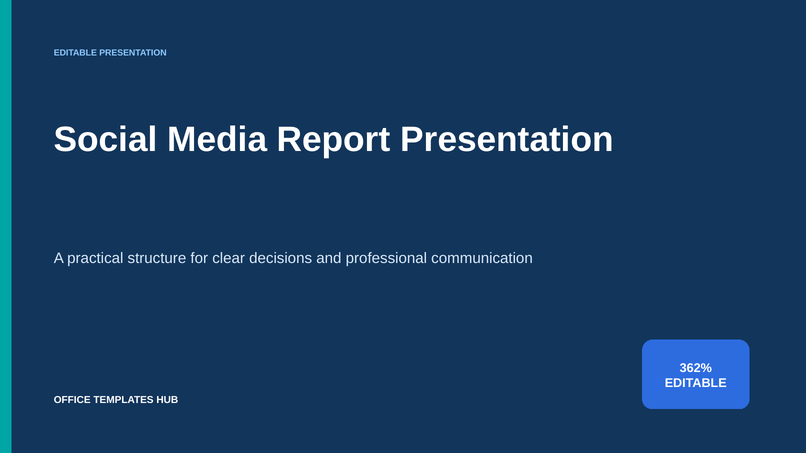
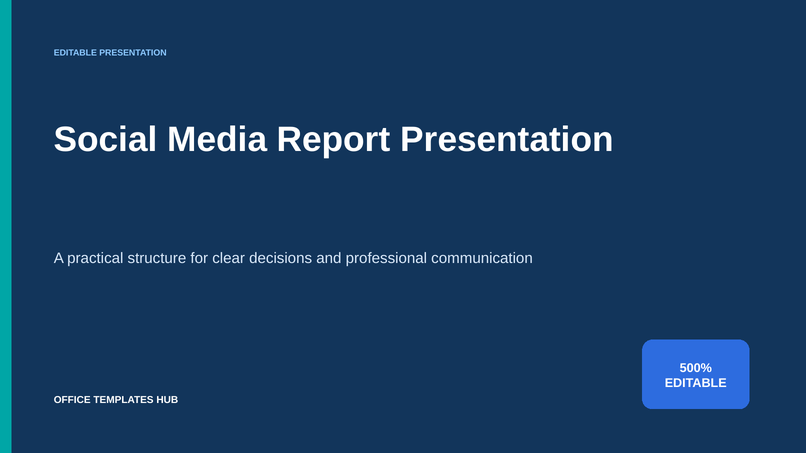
362%: 362% -> 500%
